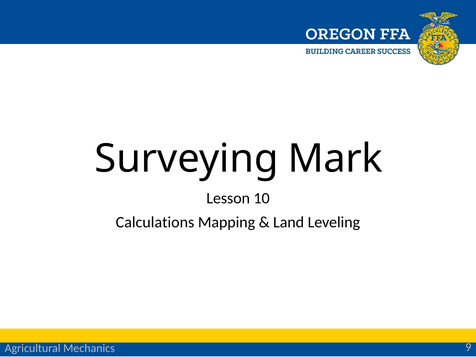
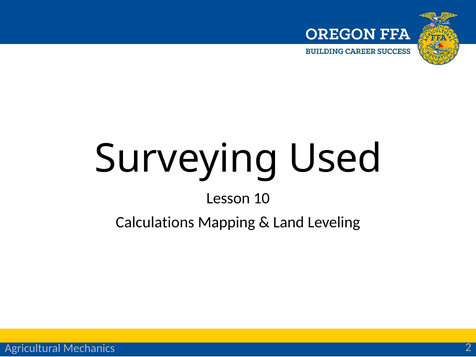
Mark: Mark -> Used
9: 9 -> 2
